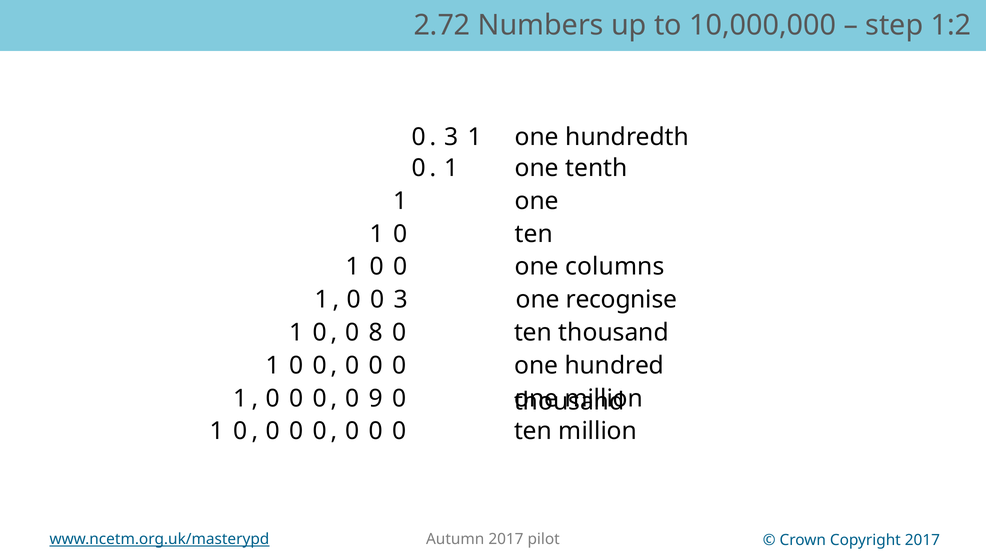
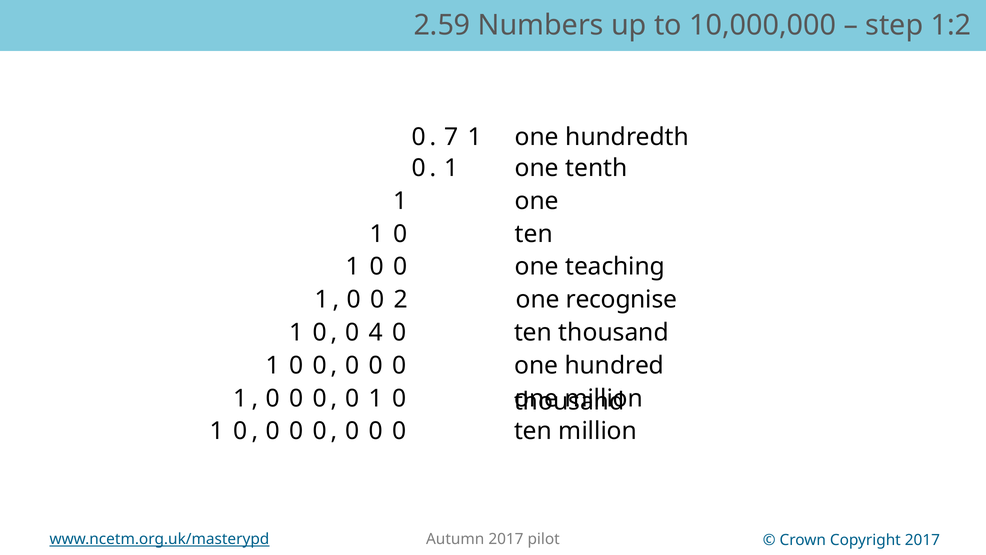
2.72: 2.72 -> 2.59
3 at (451, 137): 3 -> 7
columns: columns -> teaching
0 0 3: 3 -> 2
8: 8 -> 4
0 0 9: 9 -> 1
